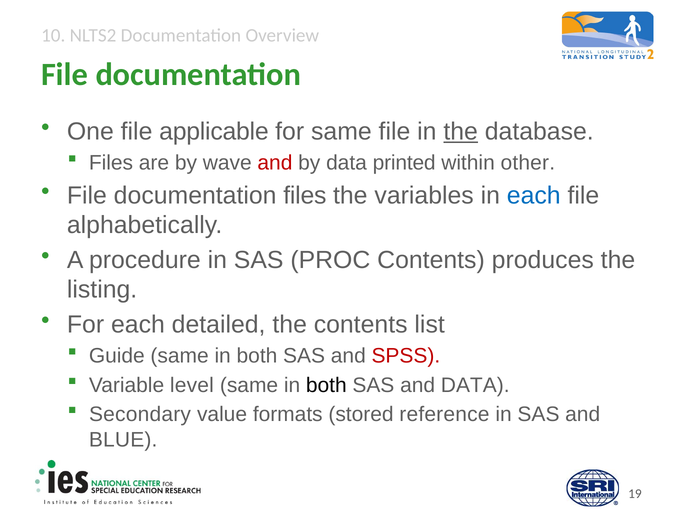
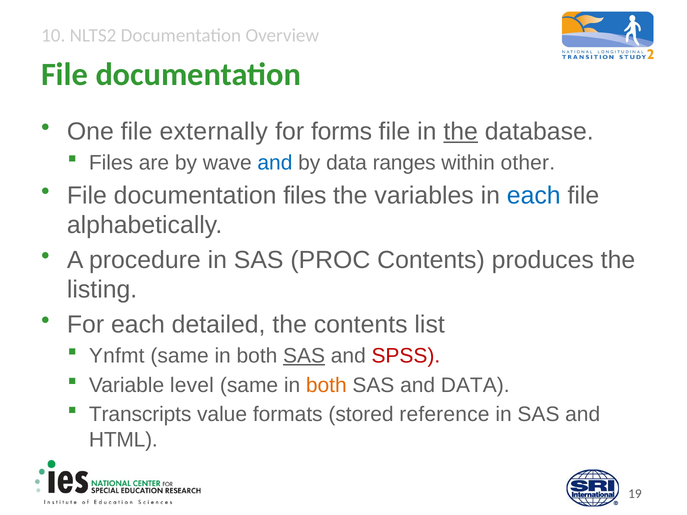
applicable: applicable -> externally
for same: same -> forms
and at (275, 163) colour: red -> blue
printed: printed -> ranges
Guide: Guide -> Ynfmt
SAS at (304, 356) underline: none -> present
both at (326, 385) colour: black -> orange
Secondary: Secondary -> Transcripts
BLUE: BLUE -> HTML
